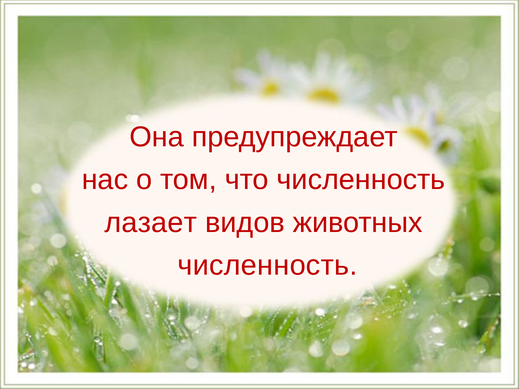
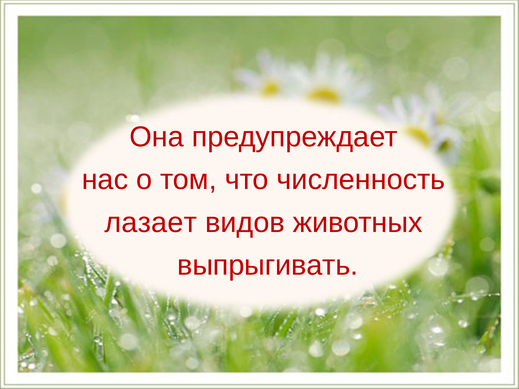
численность at (267, 265): численность -> выпрыгивать
